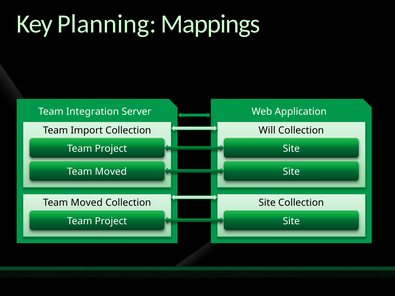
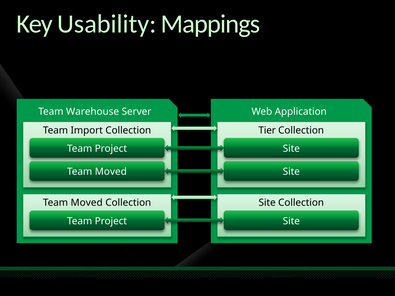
Planning: Planning -> Usability
Integration: Integration -> Warehouse
Will: Will -> Tier
